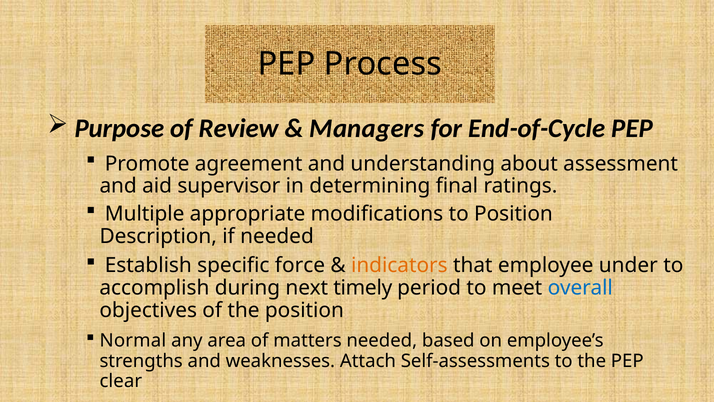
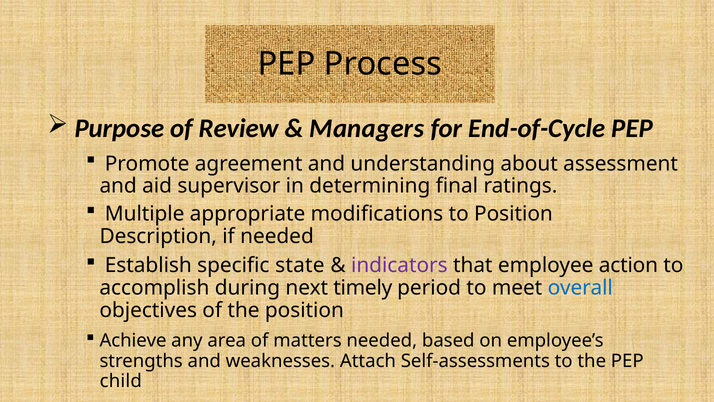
force: force -> state
indicators colour: orange -> purple
under: under -> action
Normal: Normal -> Achieve
clear: clear -> child
